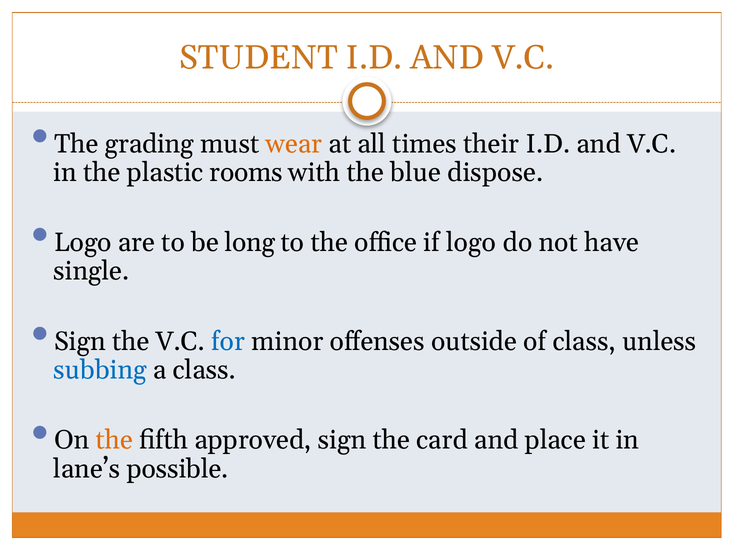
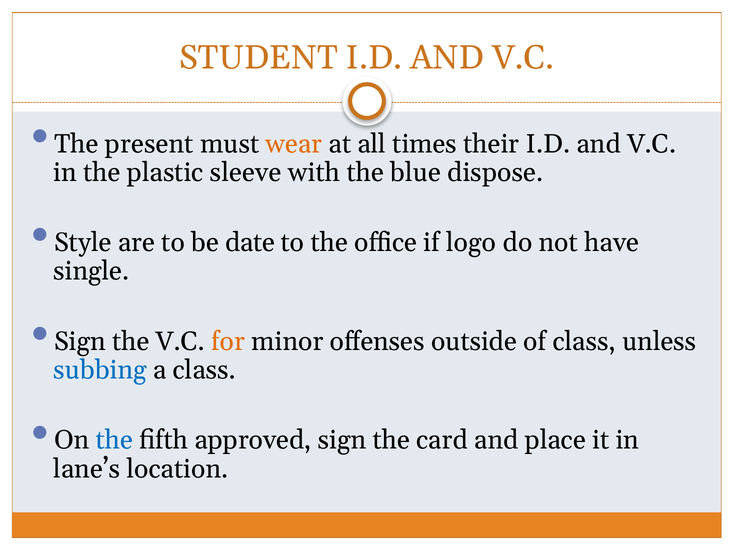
grading: grading -> present
rooms: rooms -> sleeve
Logo at (83, 243): Logo -> Style
long: long -> date
for colour: blue -> orange
the at (115, 441) colour: orange -> blue
possible: possible -> location
